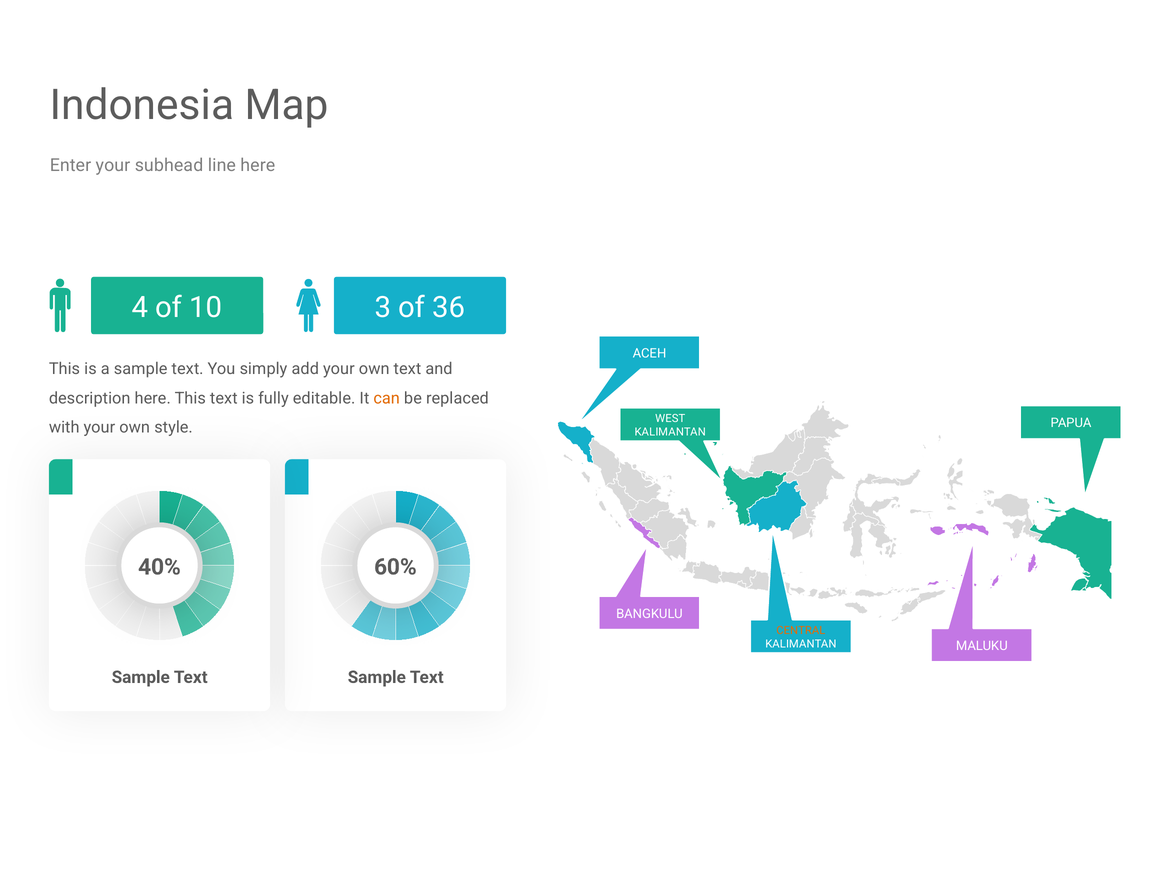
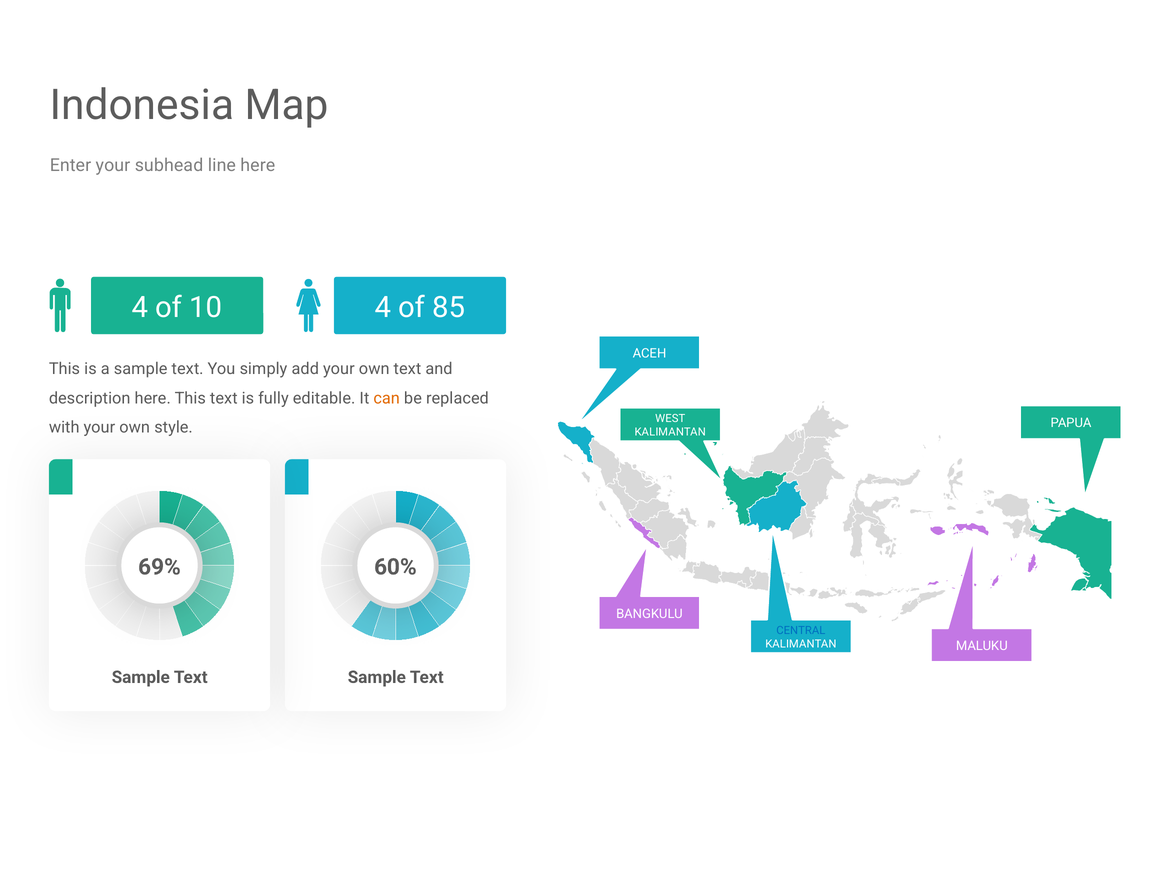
10 3: 3 -> 4
36: 36 -> 85
40%: 40% -> 69%
CENTRAL colour: orange -> blue
